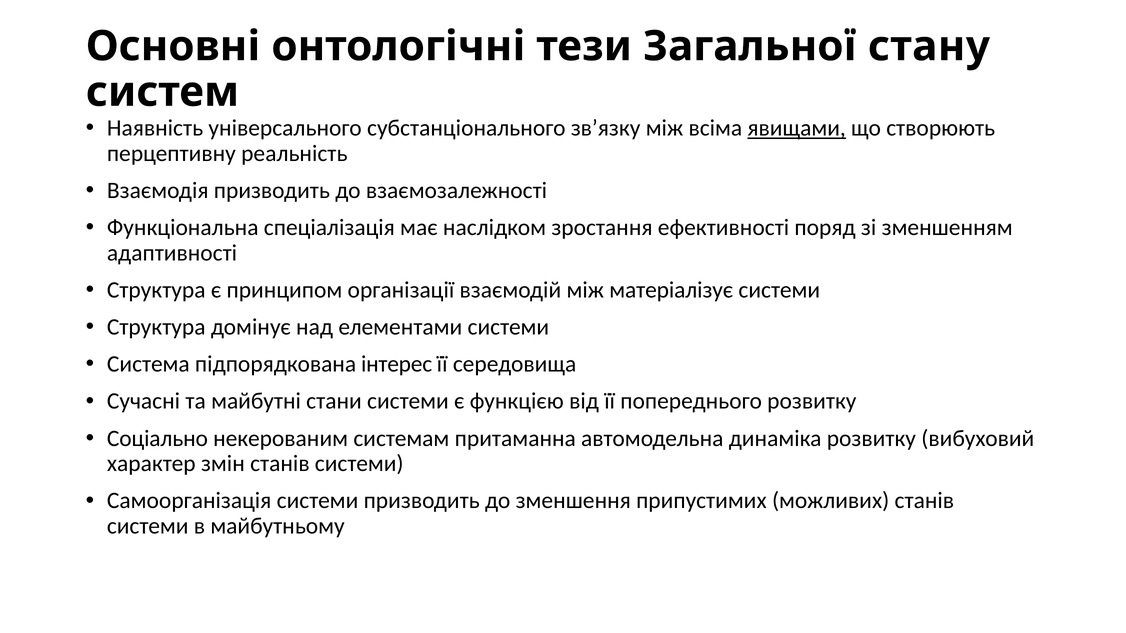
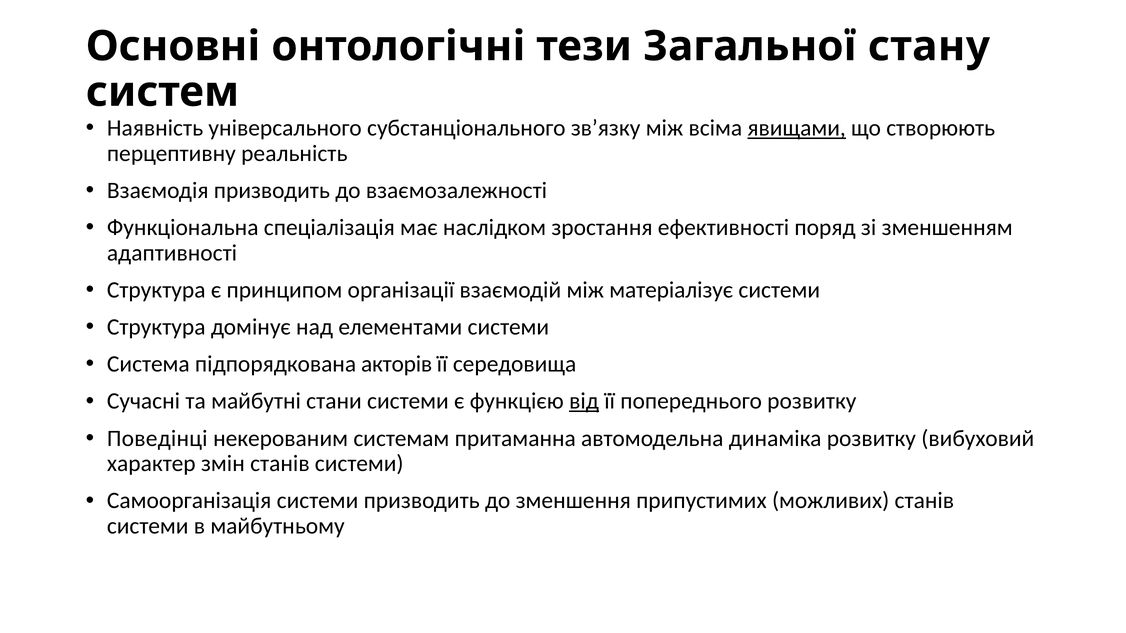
інтерес: інтерес -> акторів
від underline: none -> present
Соціально: Соціально -> Поведінці
